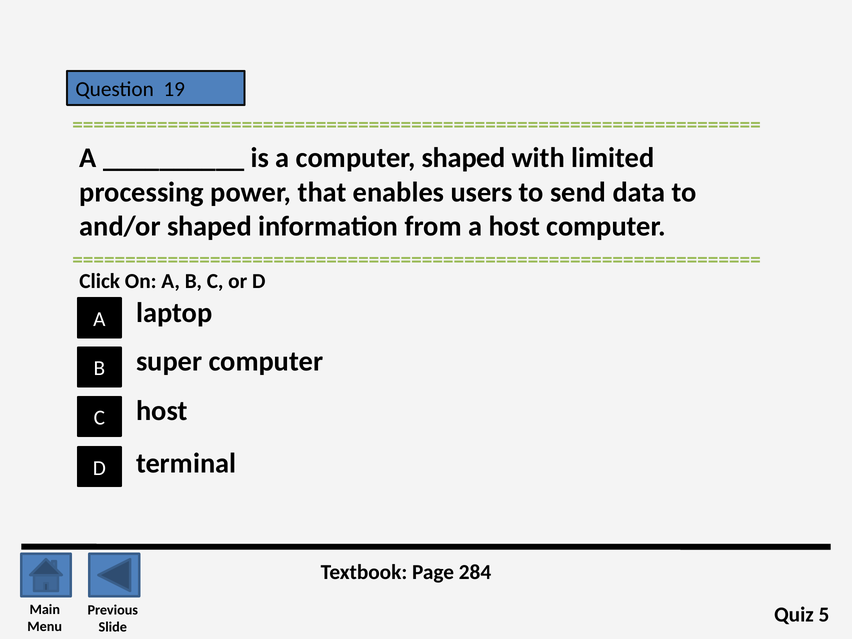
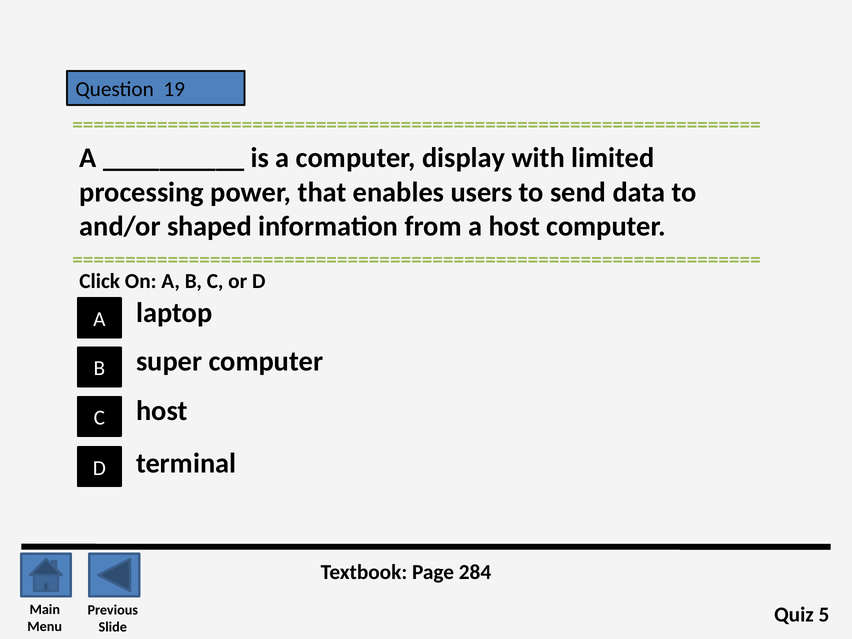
computer shaped: shaped -> display
